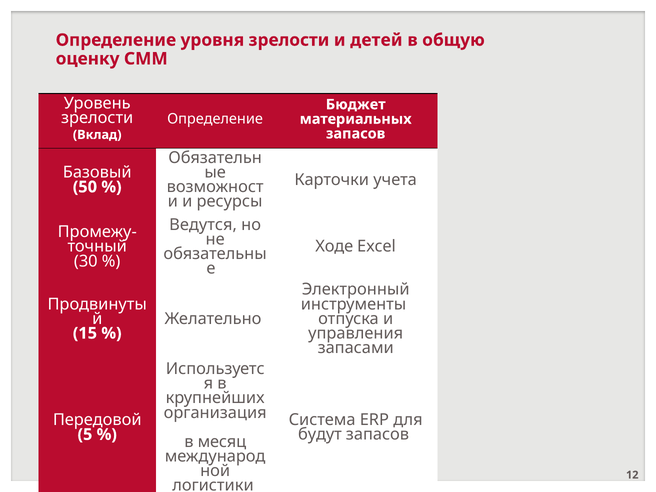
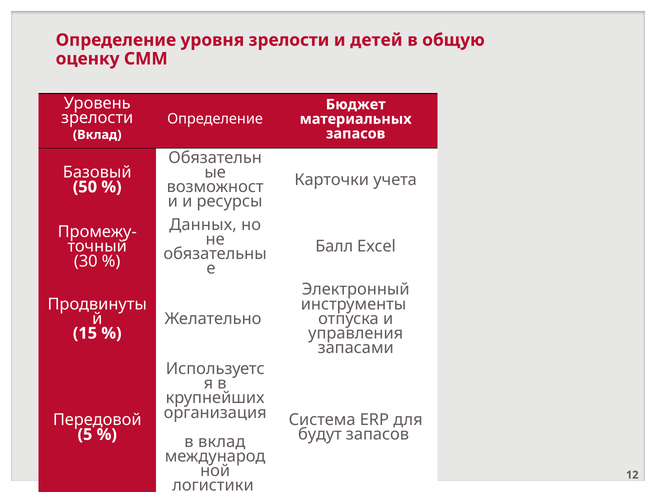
Ведутся: Ведутся -> Данных
Ходе: Ходе -> Балл
в месяц: месяц -> вклад
